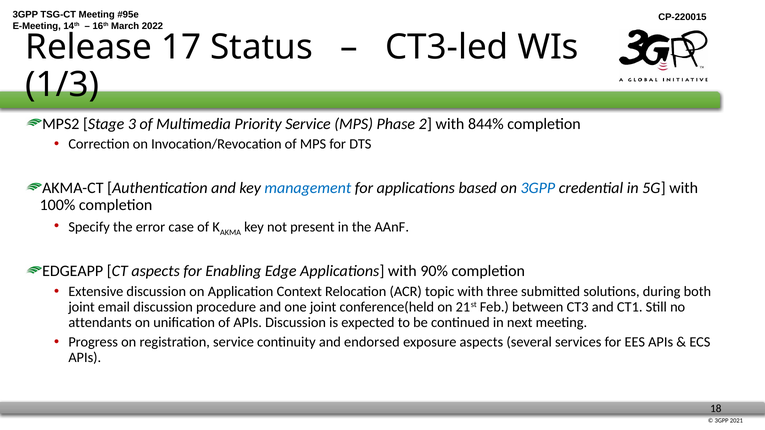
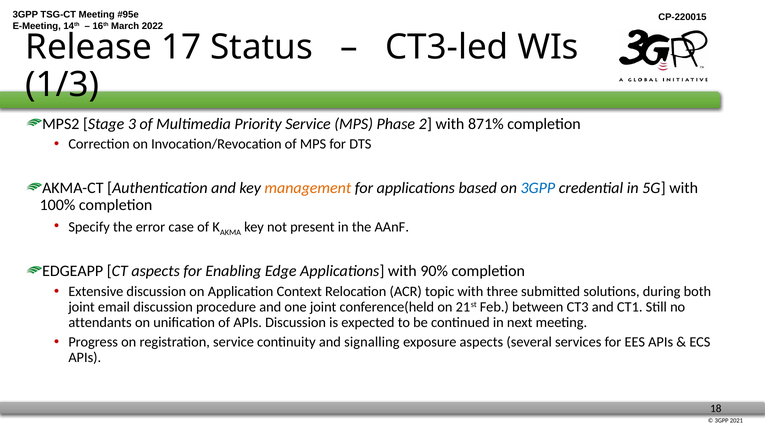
844%: 844% -> 871%
management colour: blue -> orange
endorsed: endorsed -> signalling
